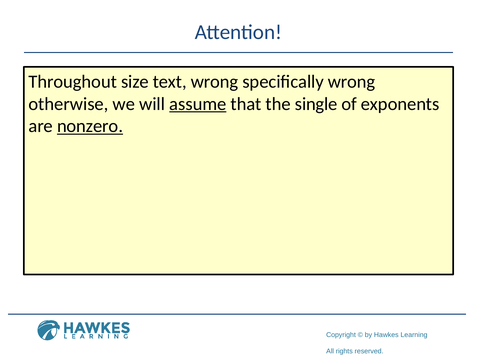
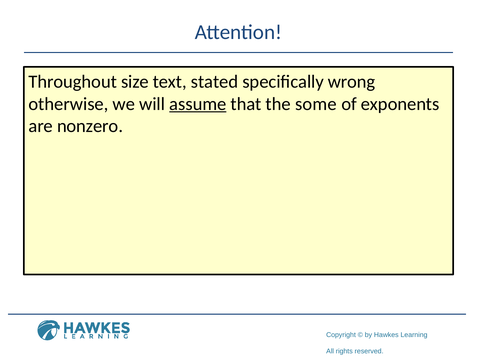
text wrong: wrong -> stated
single: single -> some
nonzero underline: present -> none
